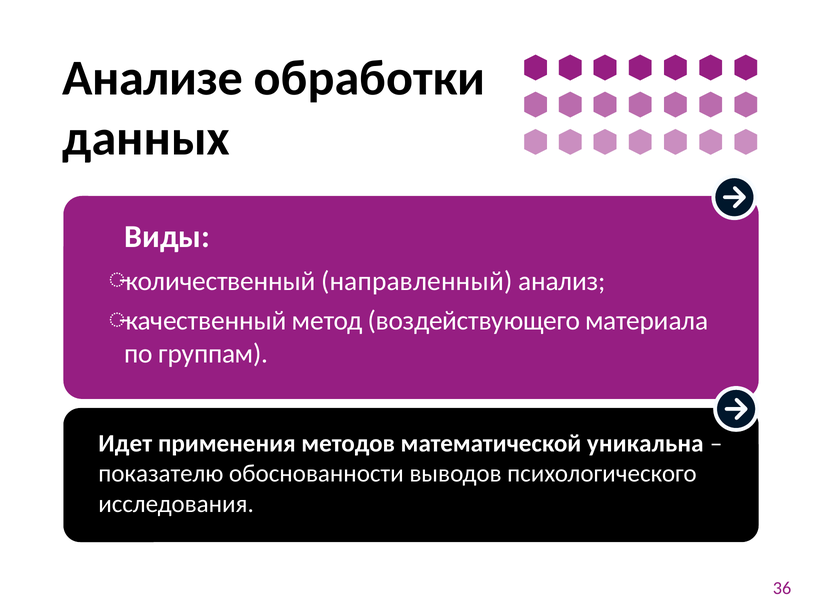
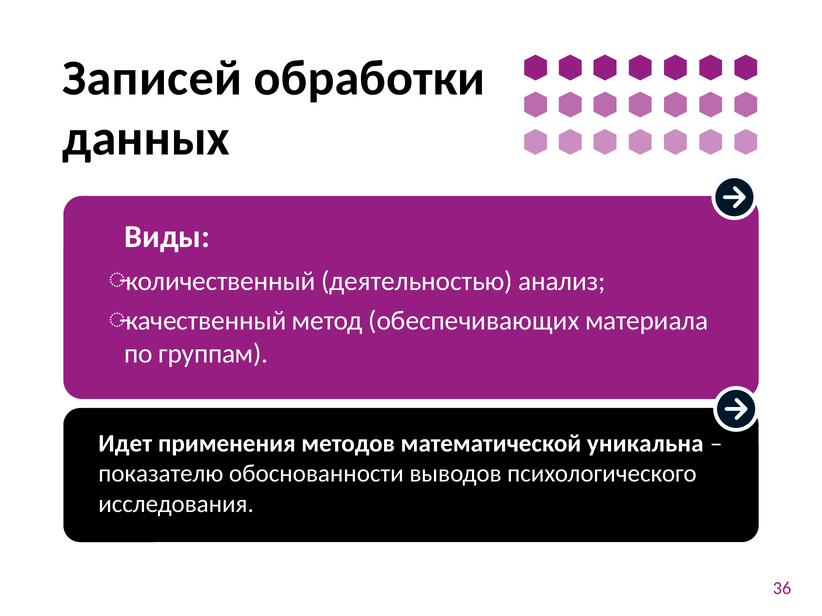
Анализе: Анализе -> Записей
направленный: направленный -> деятельностью
воздействующего: воздействующего -> обеспечивающих
